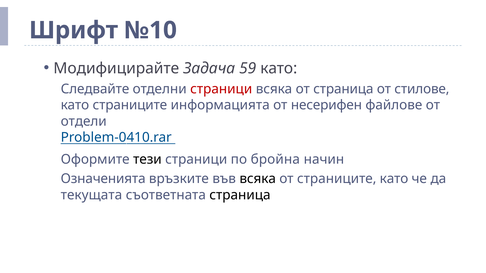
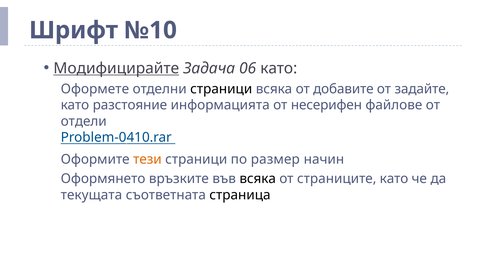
Модифицирайте underline: none -> present
59: 59 -> 06
Следвайте: Следвайте -> Оформете
страници at (221, 89) colour: red -> black
от страница: страница -> добавите
стилове: стилове -> задайте
като страниците: страниците -> разстояние
тези colour: black -> orange
бройна: бройна -> размер
Означенията: Означенията -> Оформянето
